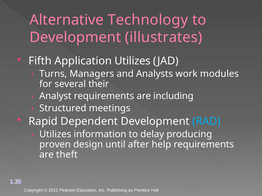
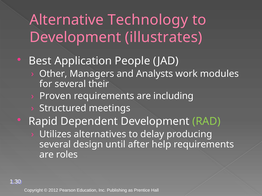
Fifth: Fifth -> Best
Application Utilizes: Utilizes -> People
Turns: Turns -> Other
Analyst: Analyst -> Proven
RAD colour: light blue -> light green
information: information -> alternatives
proven at (55, 145): proven -> several
theft: theft -> roles
